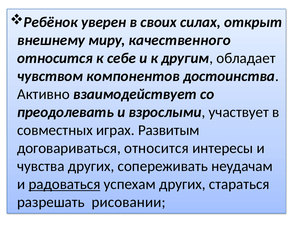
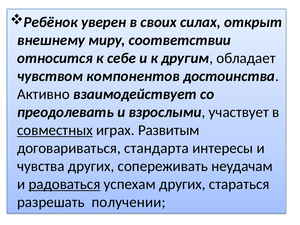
качественного: качественного -> соответствии
совместных underline: none -> present
договариваться относится: относится -> стандарта
рисовании: рисовании -> получении
